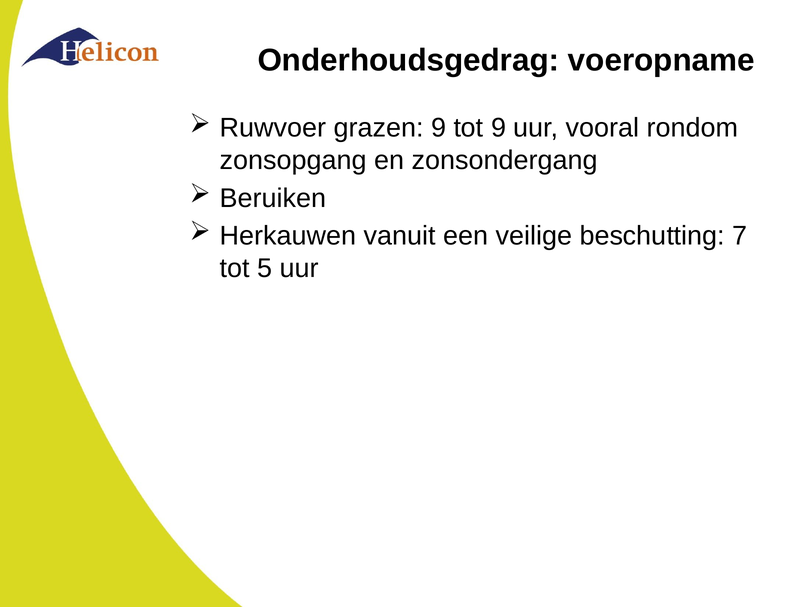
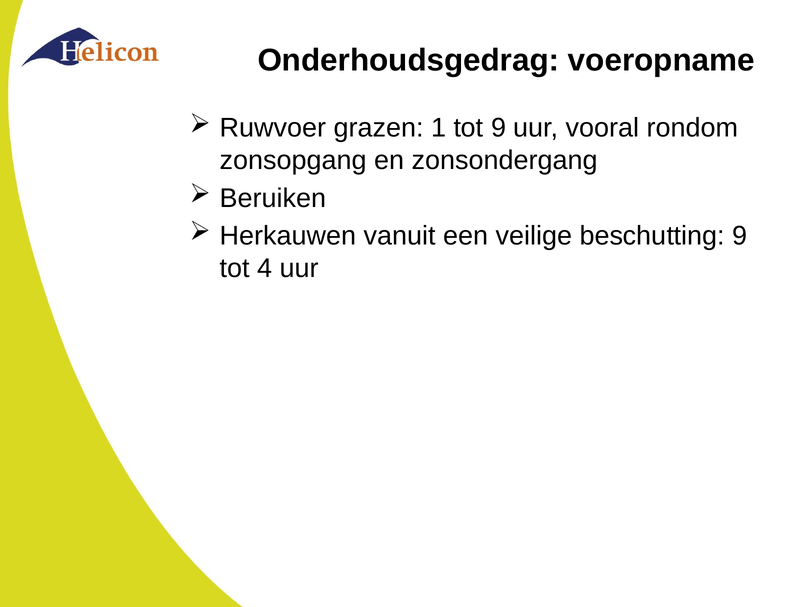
grazen 9: 9 -> 1
beschutting 7: 7 -> 9
5: 5 -> 4
